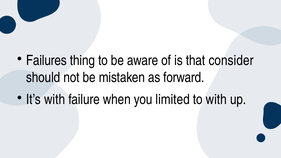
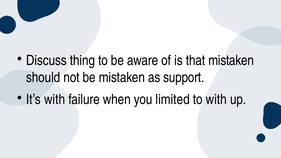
Failures: Failures -> Discuss
that consider: consider -> mistaken
forward: forward -> support
